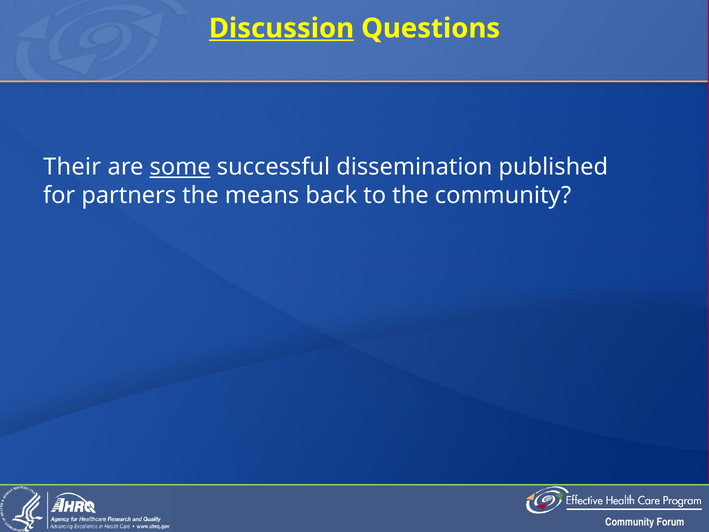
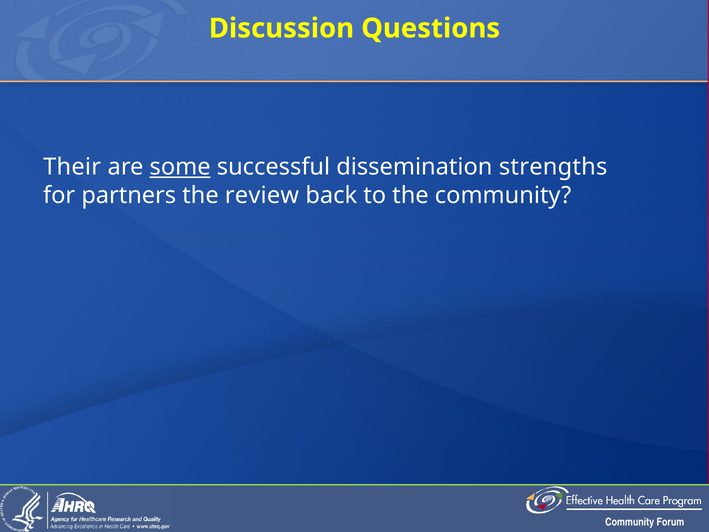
Discussion underline: present -> none
published: published -> strengths
means: means -> review
